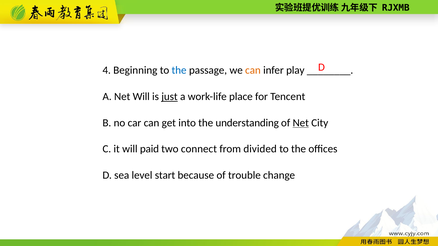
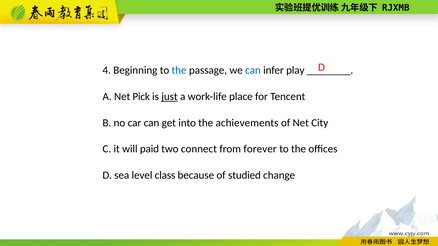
can at (253, 70) colour: orange -> blue
Net Will: Will -> Pick
understanding: understanding -> achievements
Net at (301, 123) underline: present -> none
divided: divided -> forever
start: start -> class
trouble: trouble -> studied
